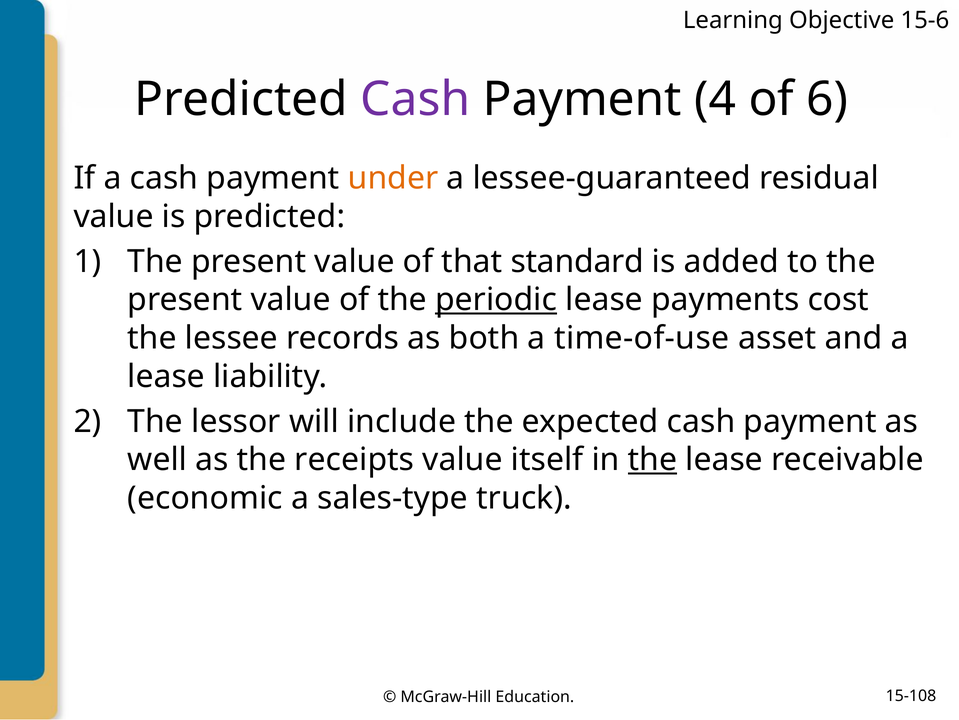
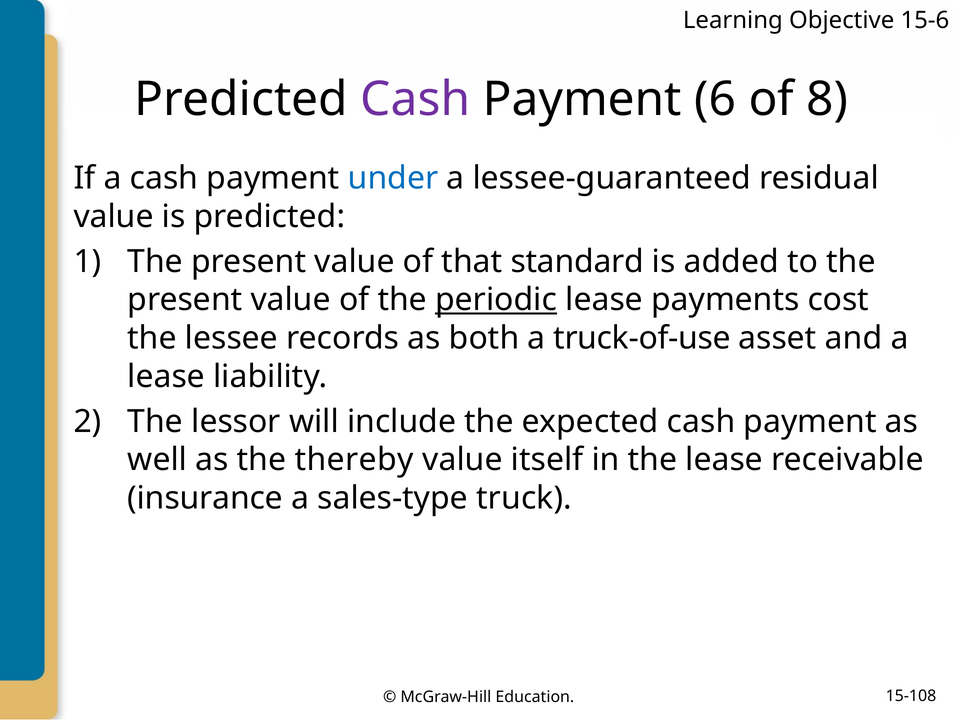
4: 4 -> 6
6: 6 -> 8
under colour: orange -> blue
time-of-use: time-of-use -> truck-of-use
receipts: receipts -> thereby
the at (653, 459) underline: present -> none
economic: economic -> insurance
